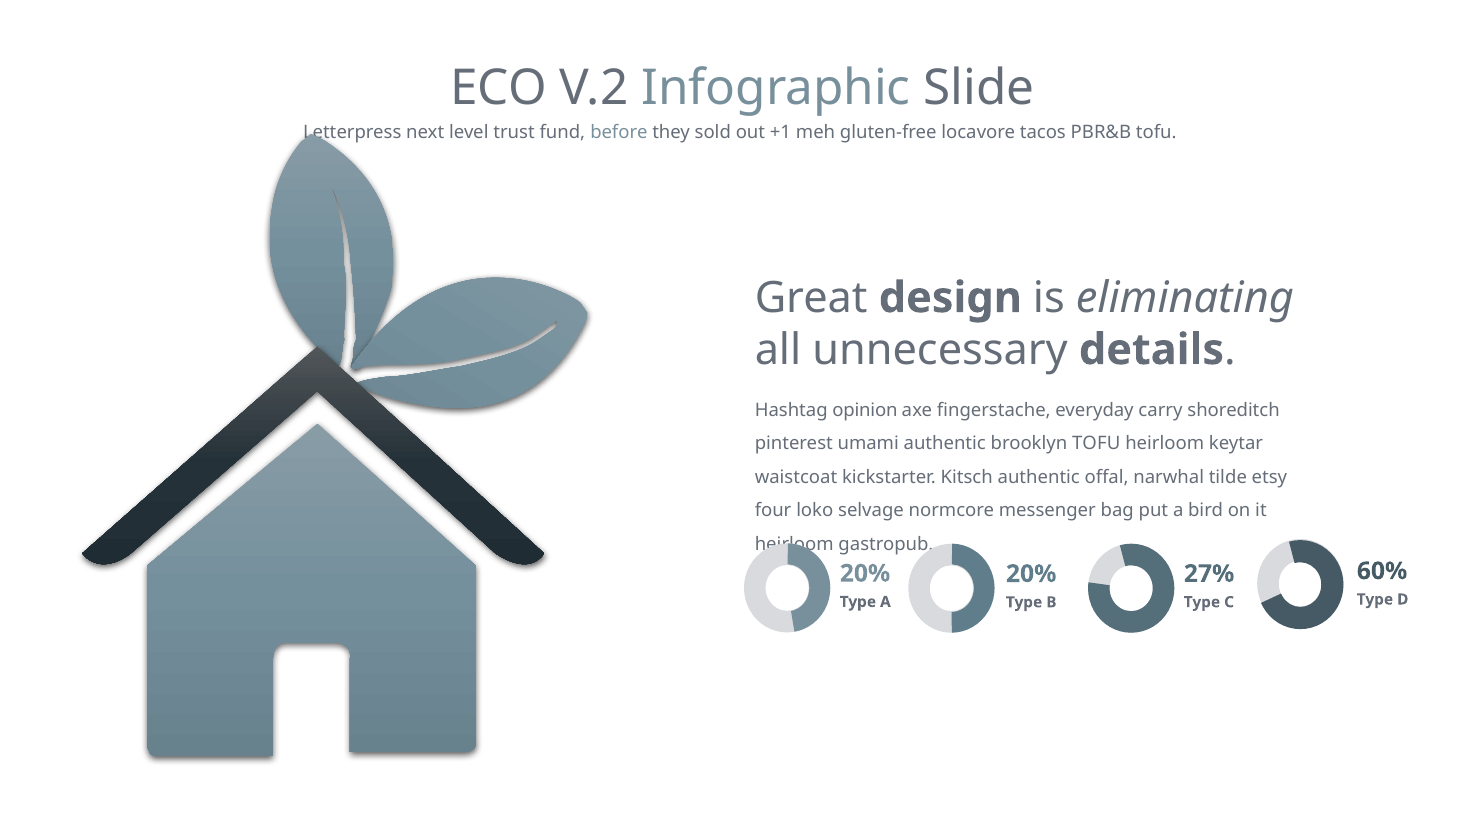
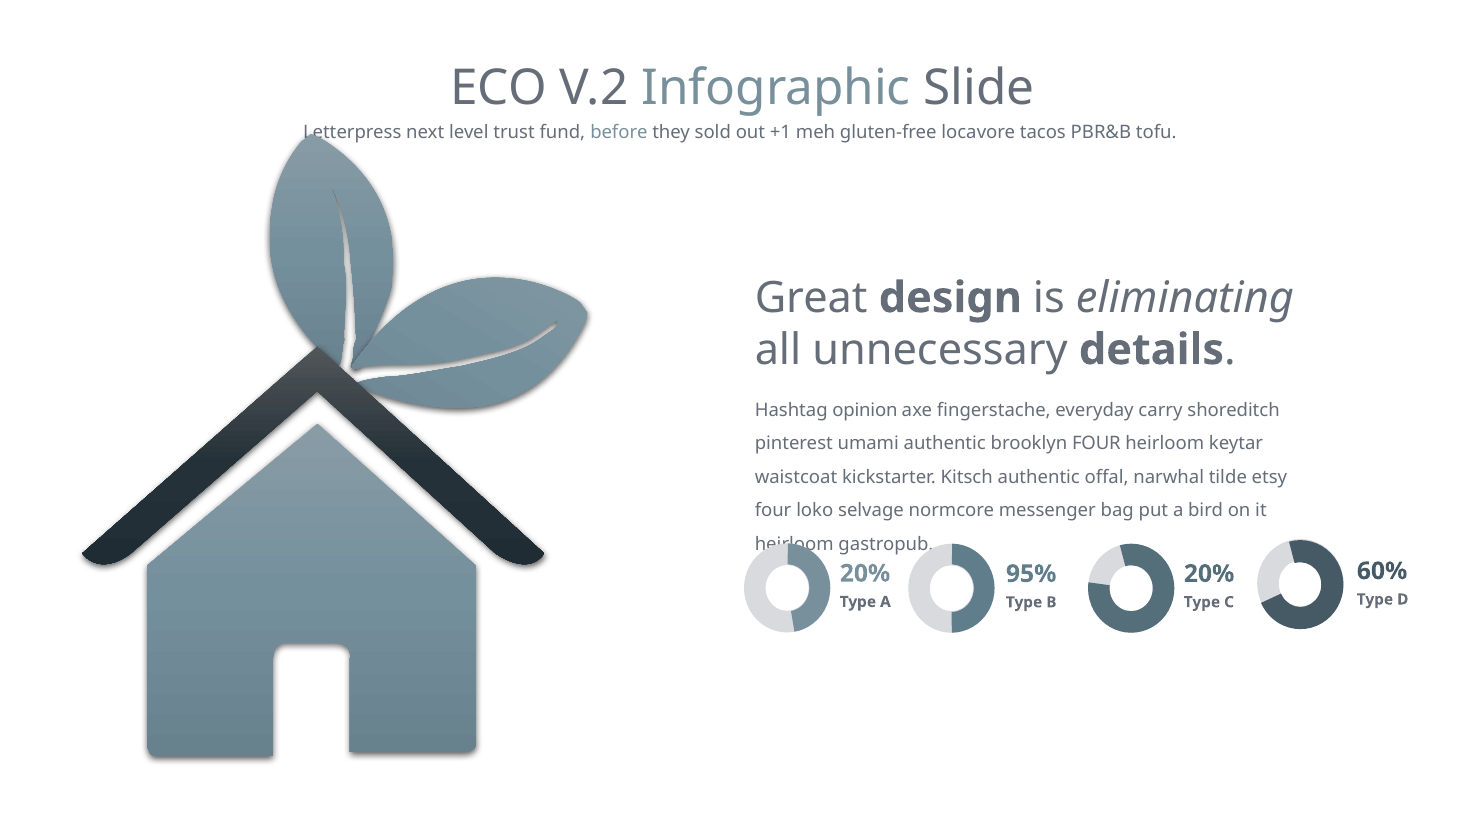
brooklyn TOFU: TOFU -> FOUR
20% at (1031, 574): 20% -> 95%
27% at (1209, 574): 27% -> 20%
